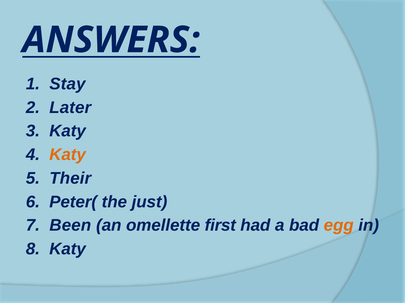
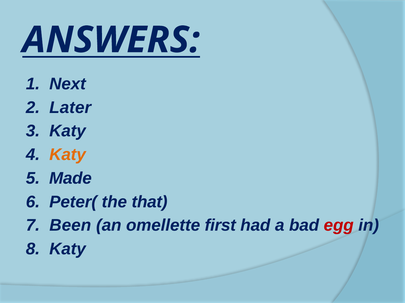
Stay: Stay -> Next
Their: Their -> Made
just: just -> that
egg colour: orange -> red
